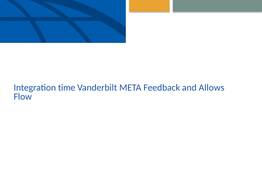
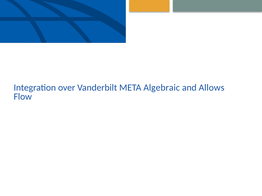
time: time -> over
Feedback: Feedback -> Algebraic
